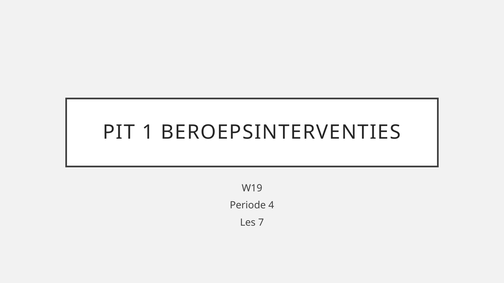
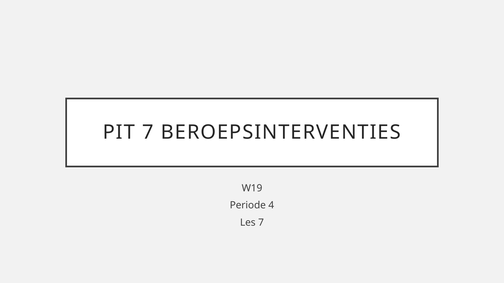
PIT 1: 1 -> 7
